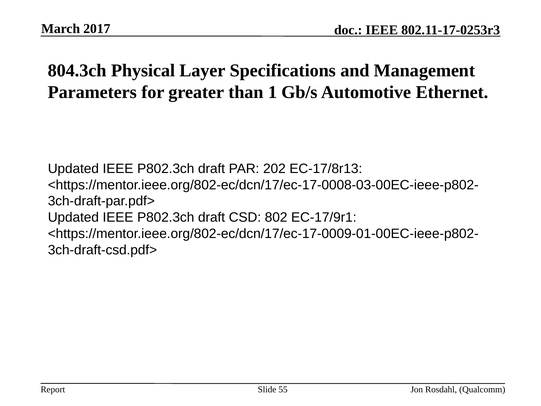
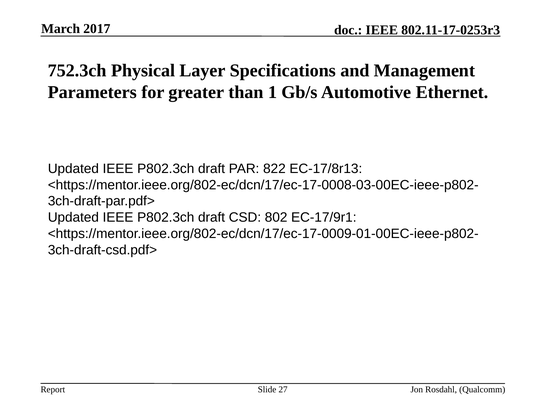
804.3ch: 804.3ch -> 752.3ch
202: 202 -> 822
55: 55 -> 27
